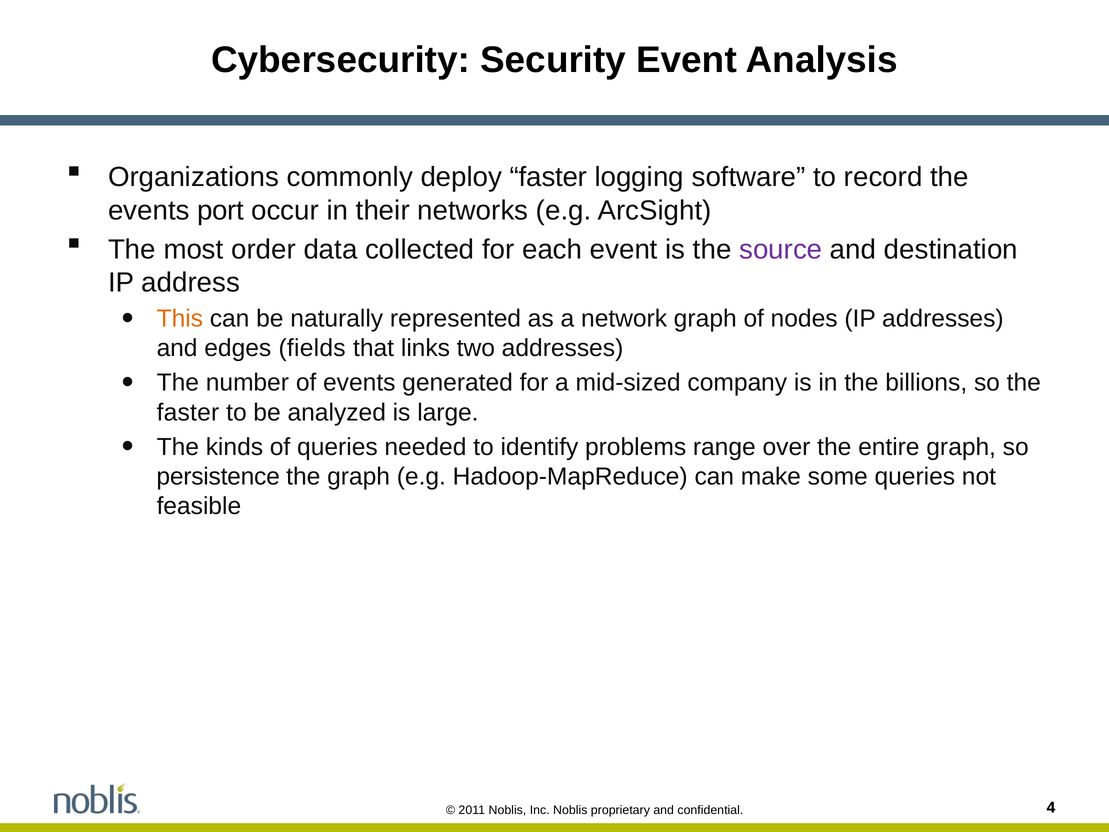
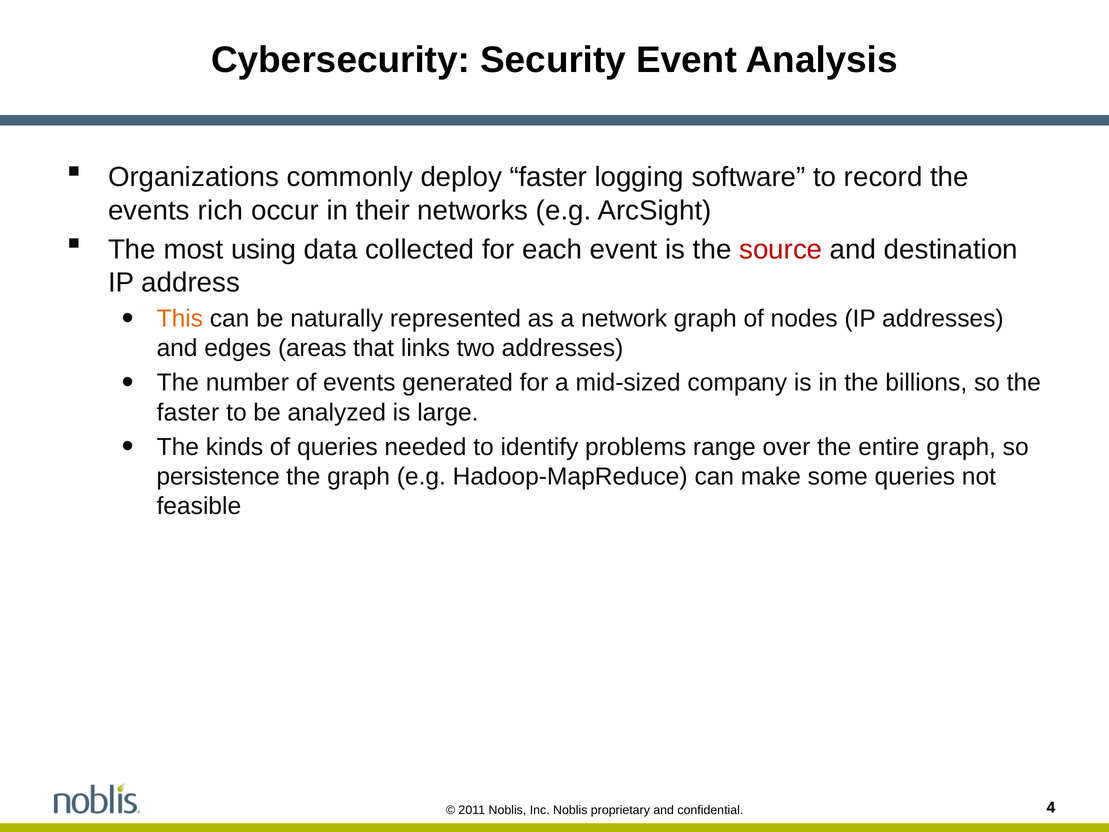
port: port -> rich
order: order -> using
source colour: purple -> red
fields: fields -> areas
